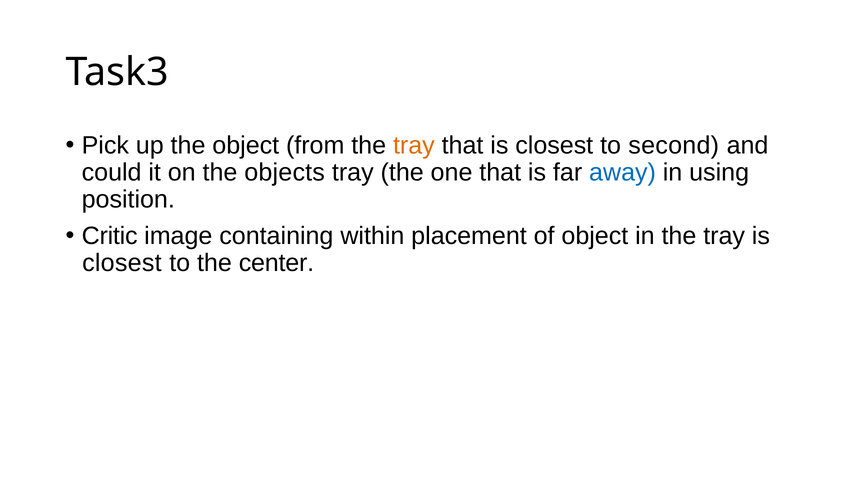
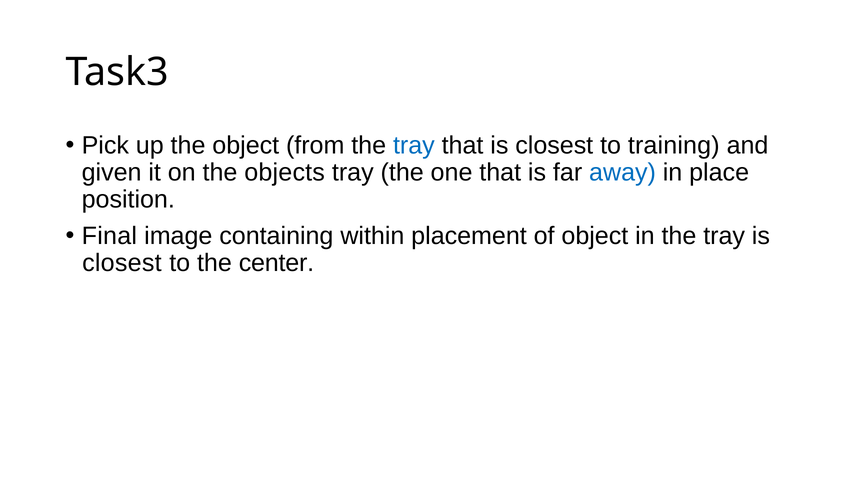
tray at (414, 145) colour: orange -> blue
second: second -> training
could: could -> given
using: using -> place
Critic: Critic -> Final
